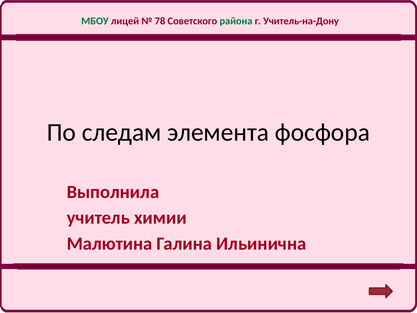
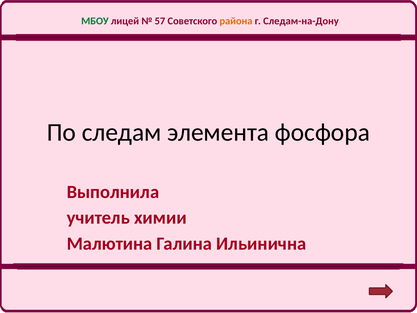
78: 78 -> 57
района colour: green -> orange
Учитель-на-Дону: Учитель-на-Дону -> Следам-на-Дону
